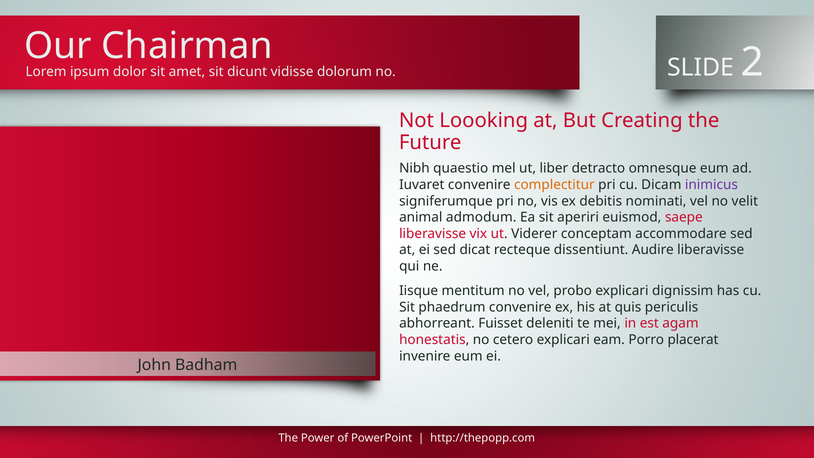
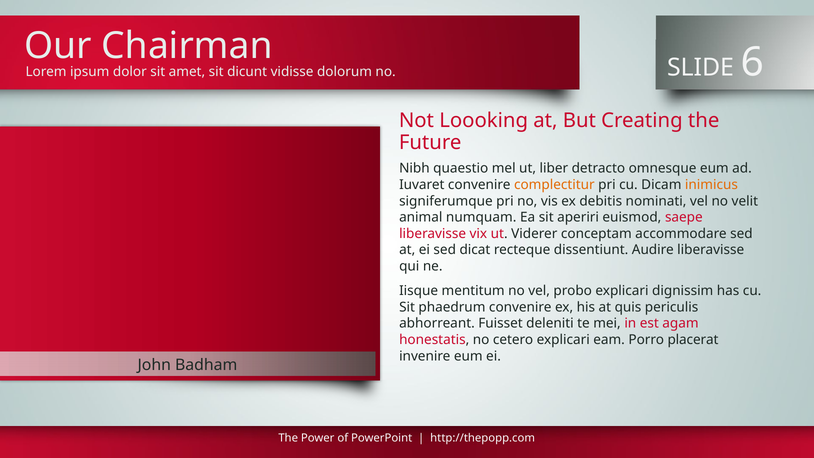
2: 2 -> 6
inimicus colour: purple -> orange
admodum: admodum -> numquam
